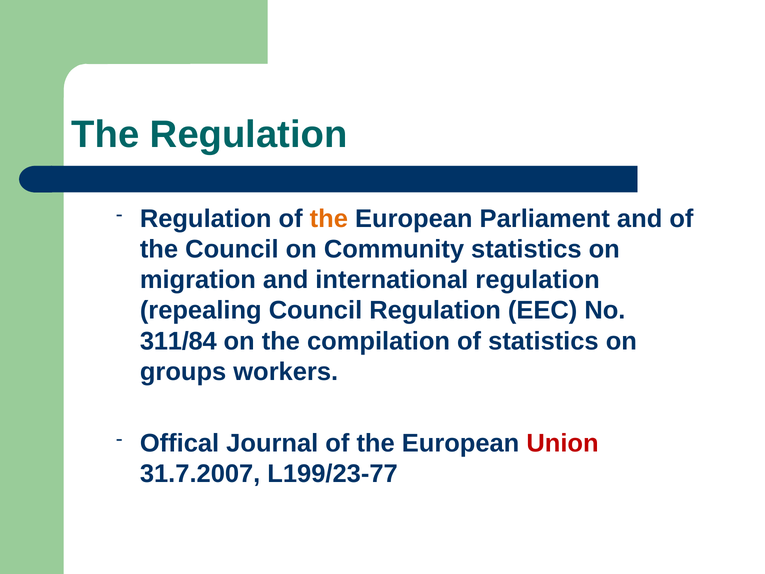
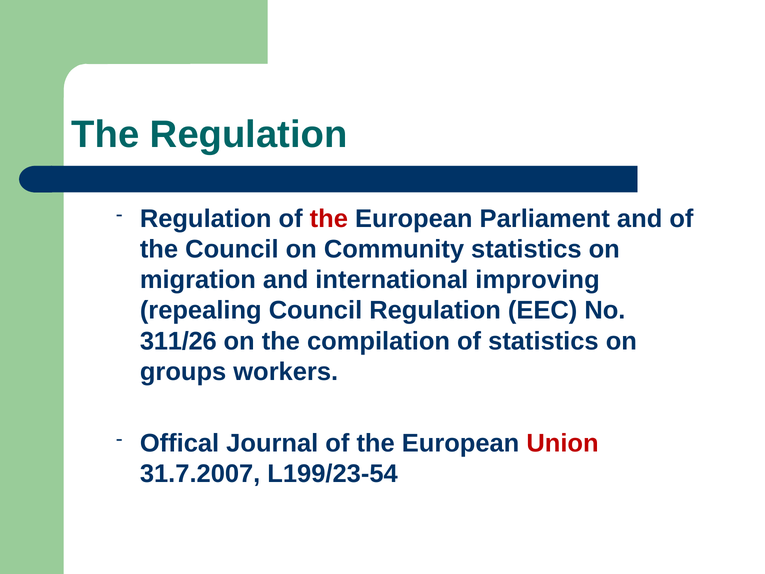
the at (329, 219) colour: orange -> red
international regulation: regulation -> improving
311/84: 311/84 -> 311/26
L199/23-77: L199/23-77 -> L199/23-54
